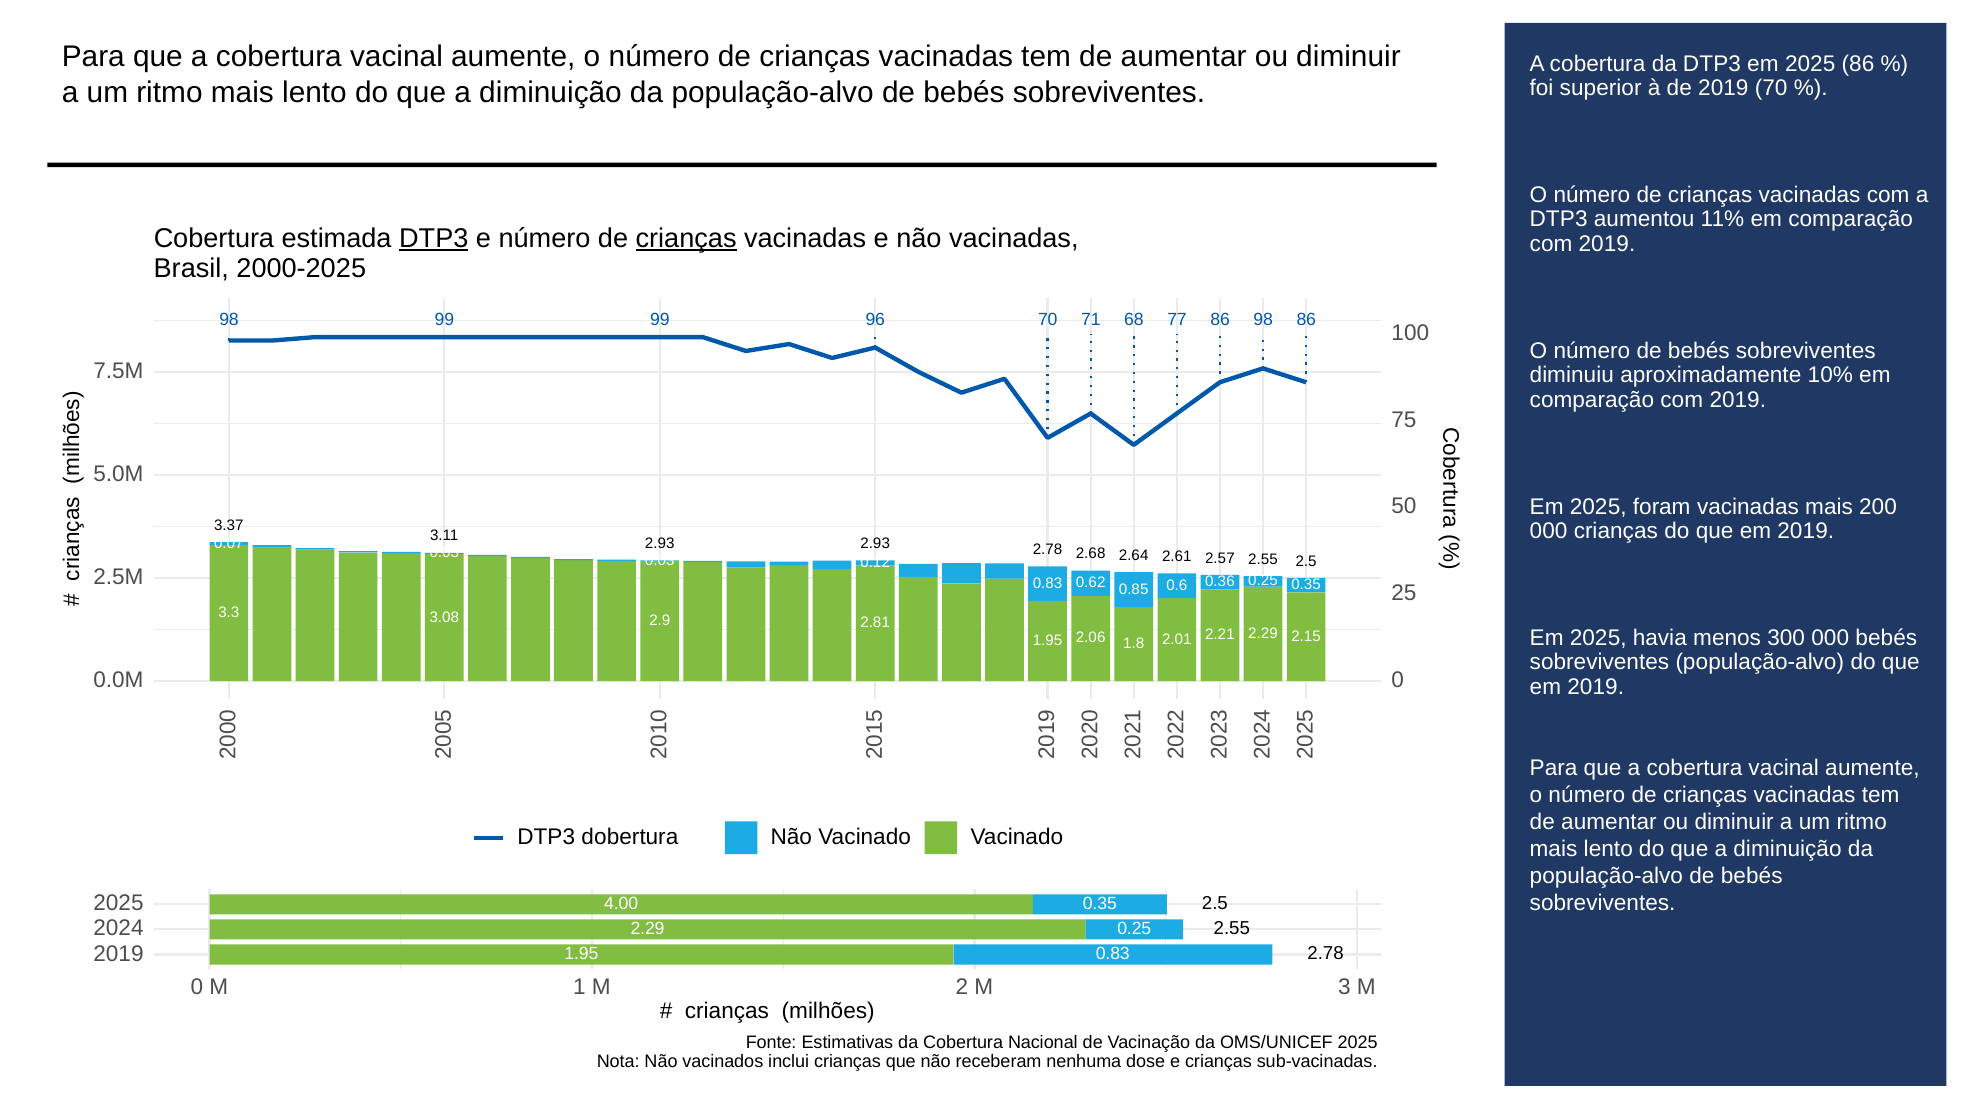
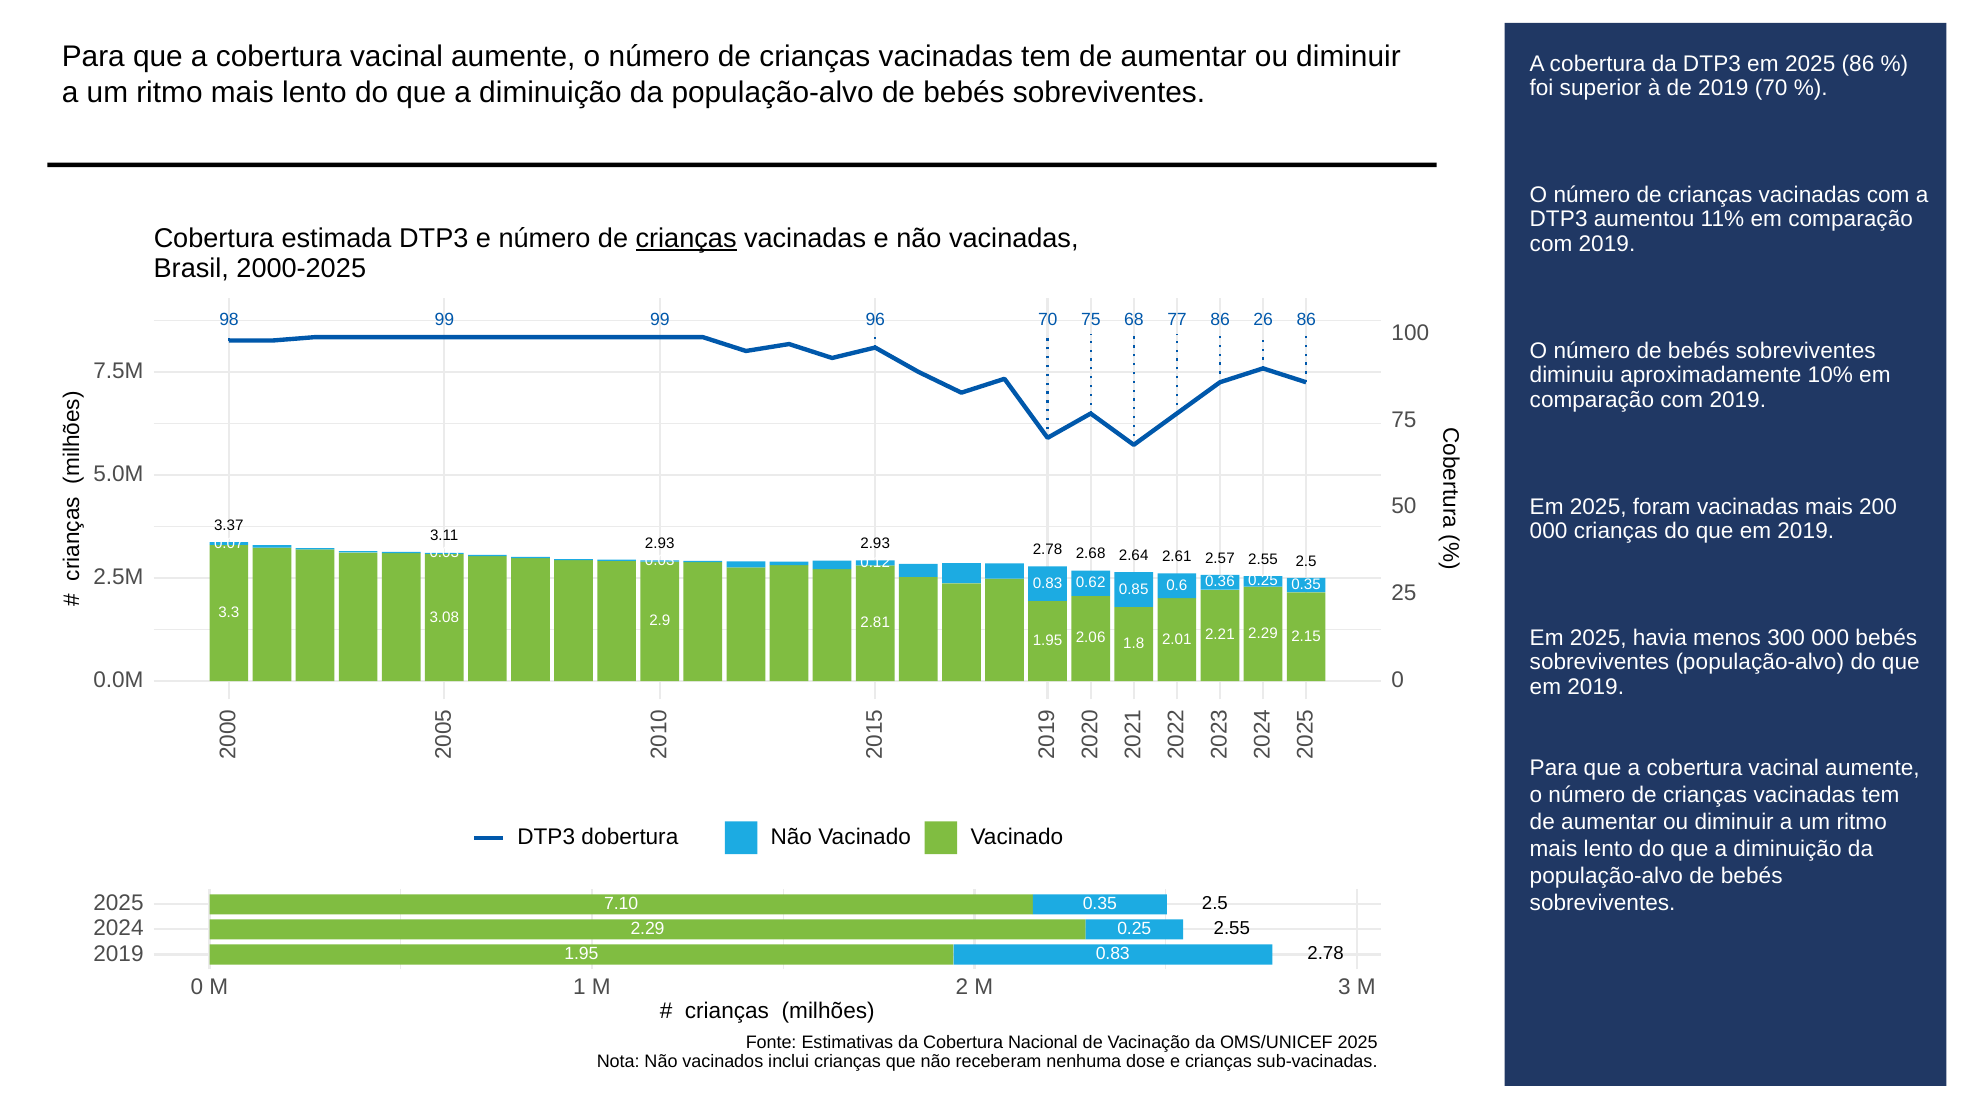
DTP3 at (434, 238) underline: present -> none
70 71: 71 -> 75
86 98: 98 -> 26
4.00: 4.00 -> 7.10
